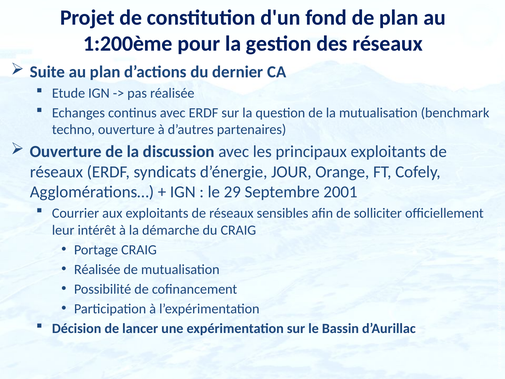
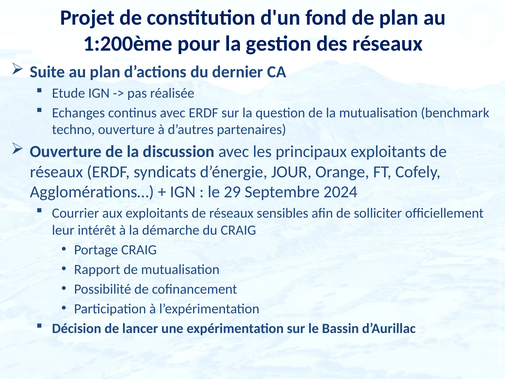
2001: 2001 -> 2024
Réalisée at (97, 269): Réalisée -> Rapport
